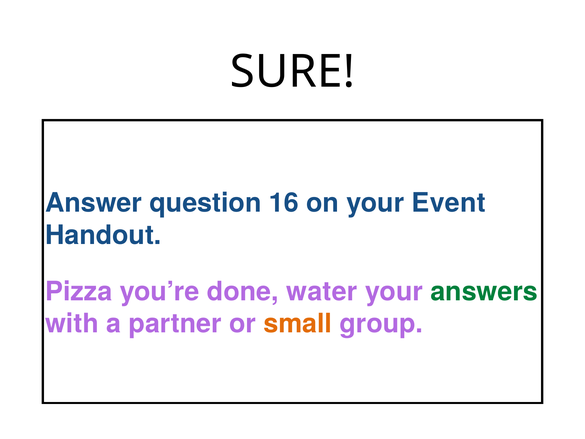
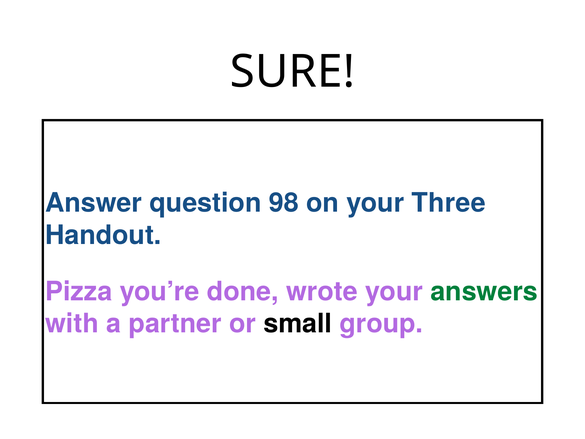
16: 16 -> 98
Event: Event -> Three
water: water -> wrote
small colour: orange -> black
